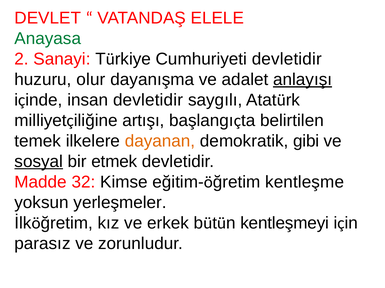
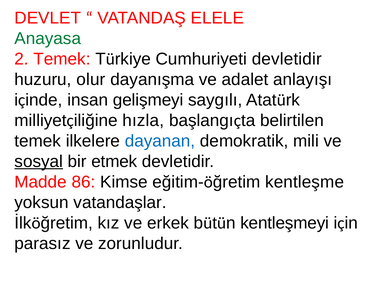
2 Sanayi: Sanayi -> Temek
anlayışı underline: present -> none
insan devletidir: devletidir -> gelişmeyi
artışı: artışı -> hızla
dayanan colour: orange -> blue
gibi: gibi -> mili
32: 32 -> 86
yerleşmeler: yerleşmeler -> vatandaşlar
